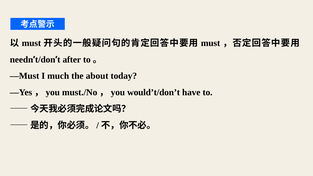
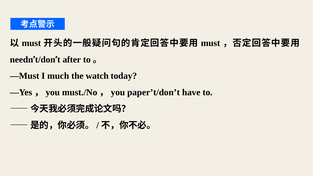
about: about -> watch
would’t/don’t: would’t/don’t -> paper’t/don’t
